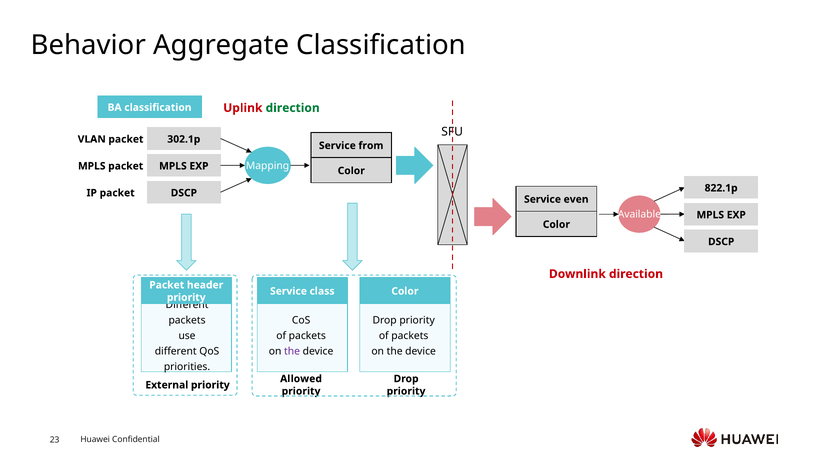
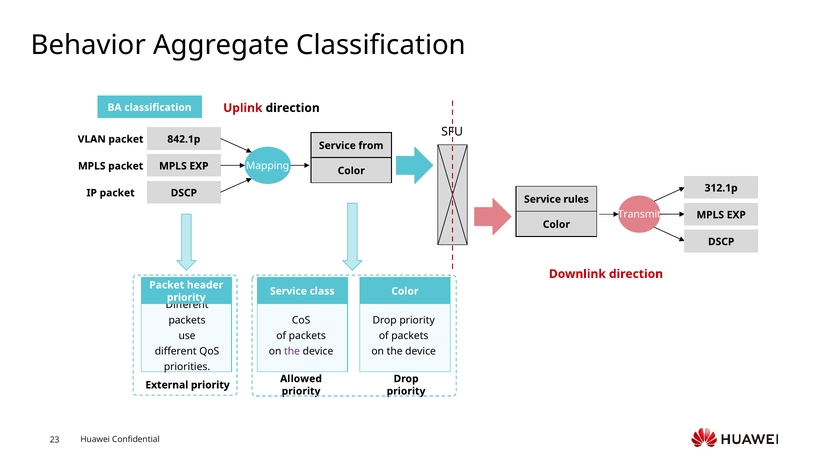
direction at (293, 108) colour: green -> black
302.1p: 302.1p -> 842.1p
822.1p: 822.1p -> 312.1p
even: even -> rules
Available: Available -> Transmit
